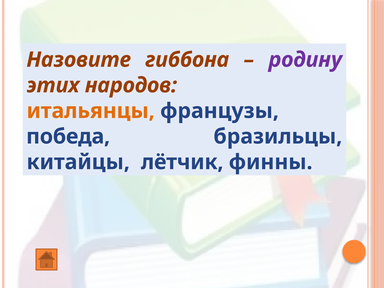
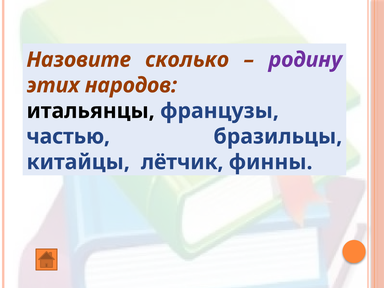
гиббона: гиббона -> сколько
итальянцы colour: orange -> black
победа: победа -> частью
